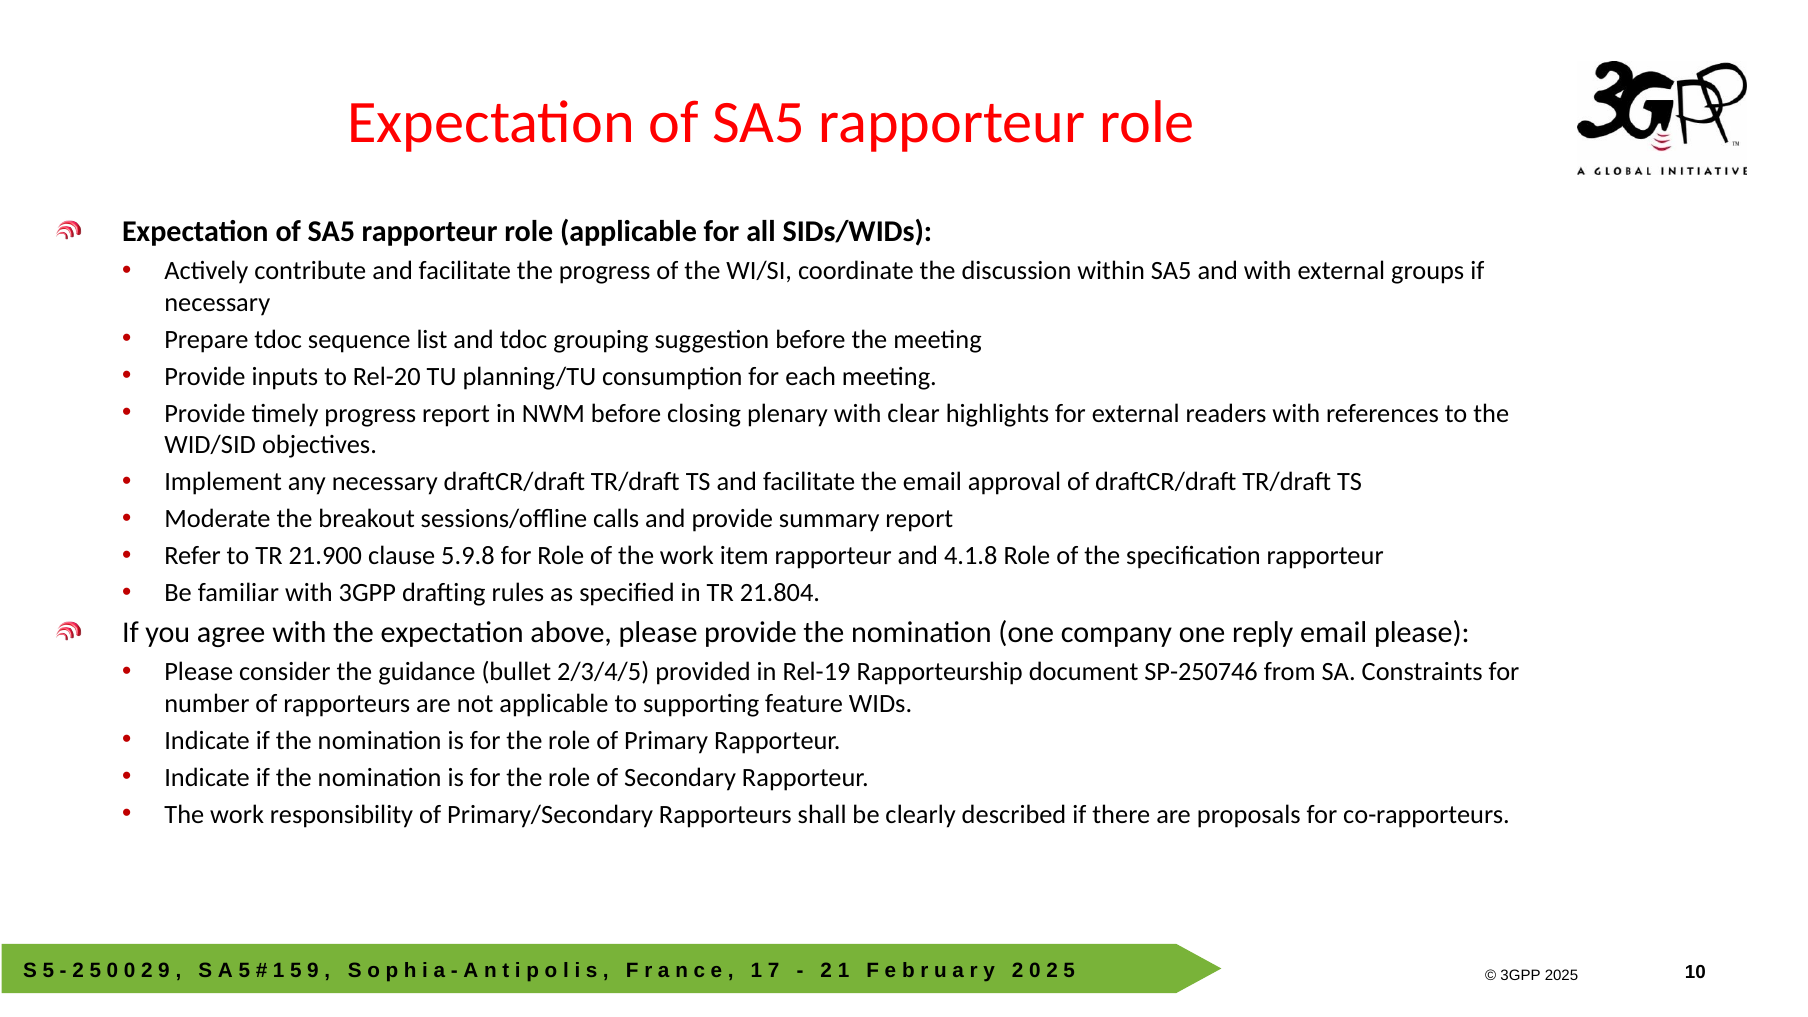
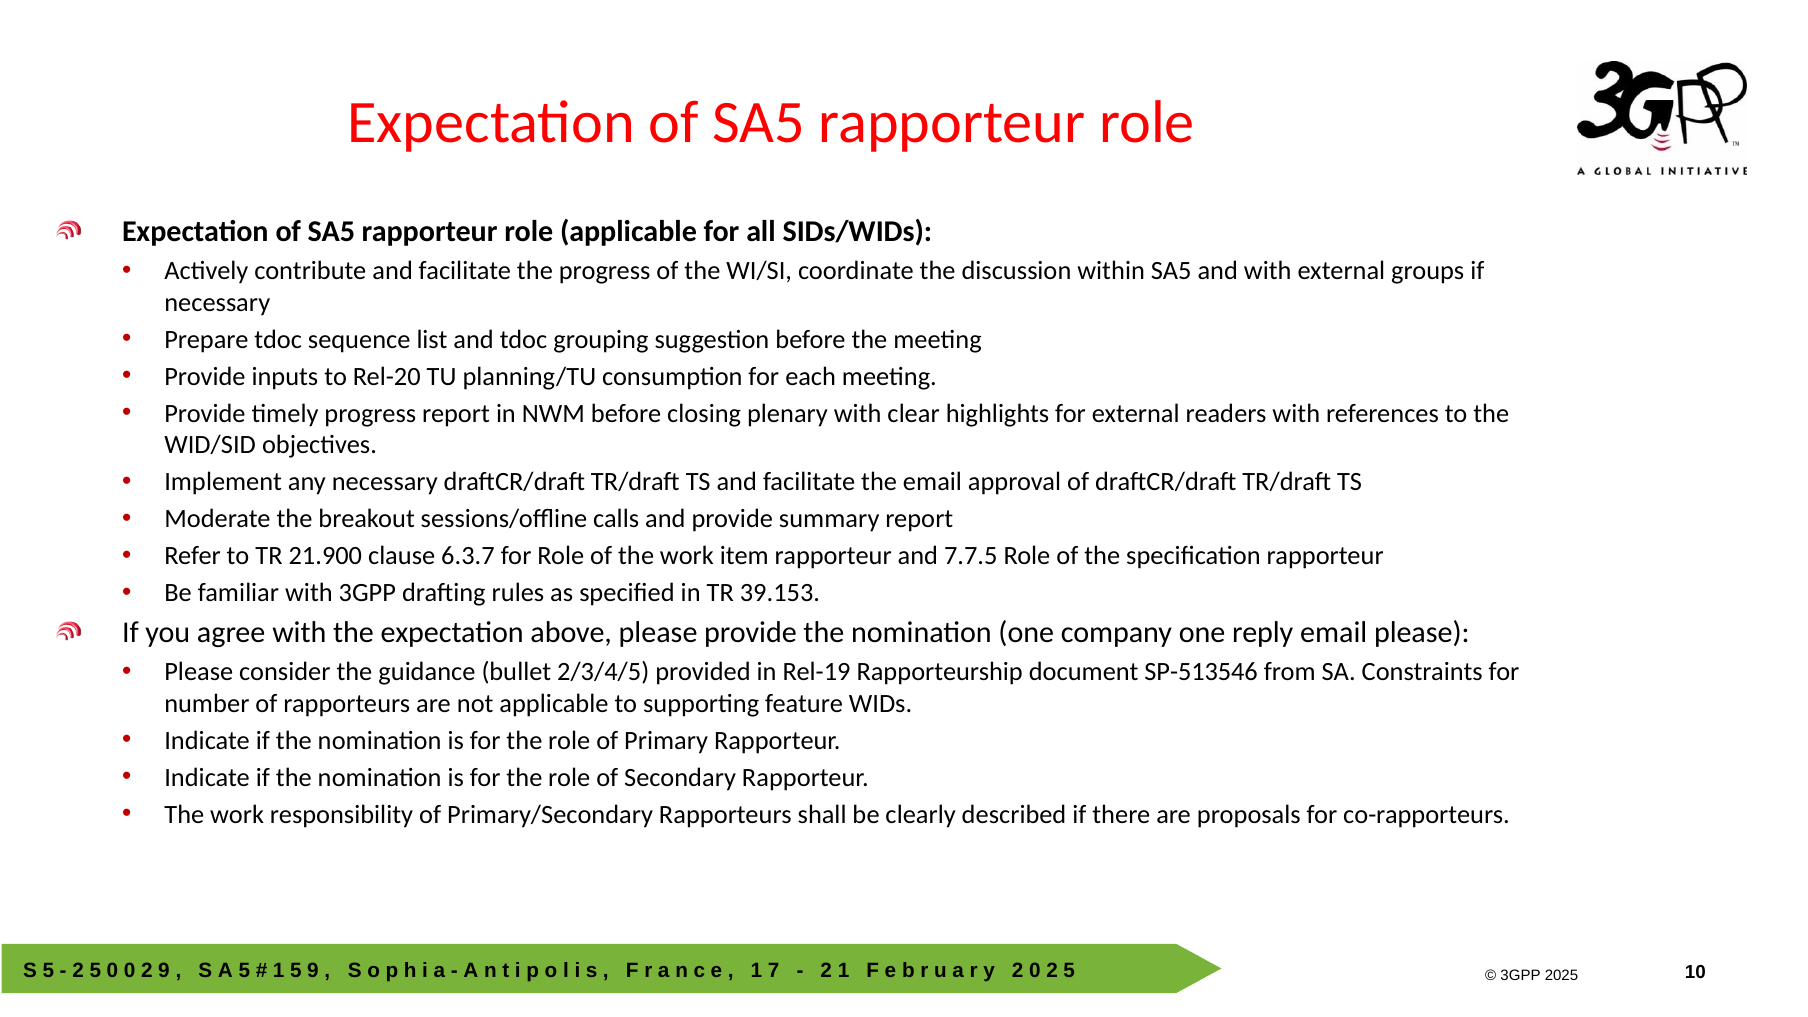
5.9.8: 5.9.8 -> 6.3.7
4.1.8: 4.1.8 -> 7.7.5
21.804: 21.804 -> 39.153
SP-250746: SP-250746 -> SP-513546
